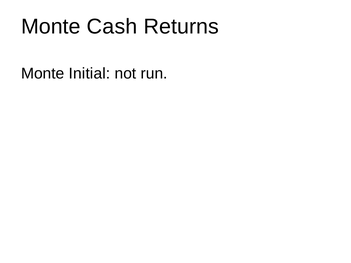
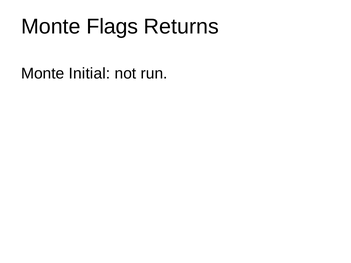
Cash: Cash -> Flags
